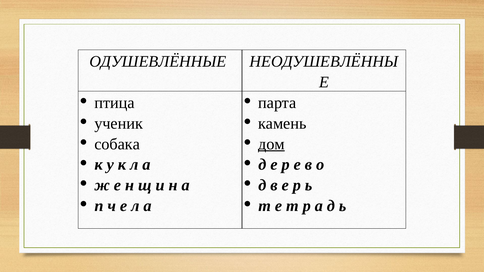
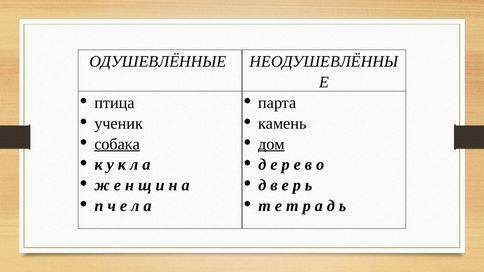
собака underline: none -> present
